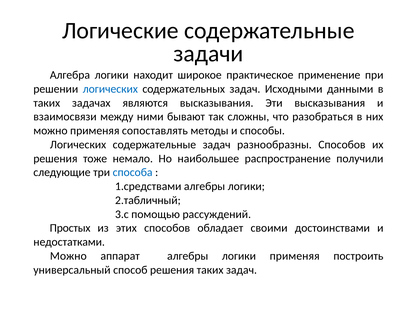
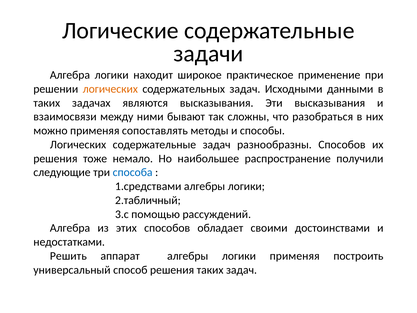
логических at (110, 89) colour: blue -> orange
Простых at (70, 228): Простых -> Алгебра
Можно at (68, 256): Можно -> Решить
